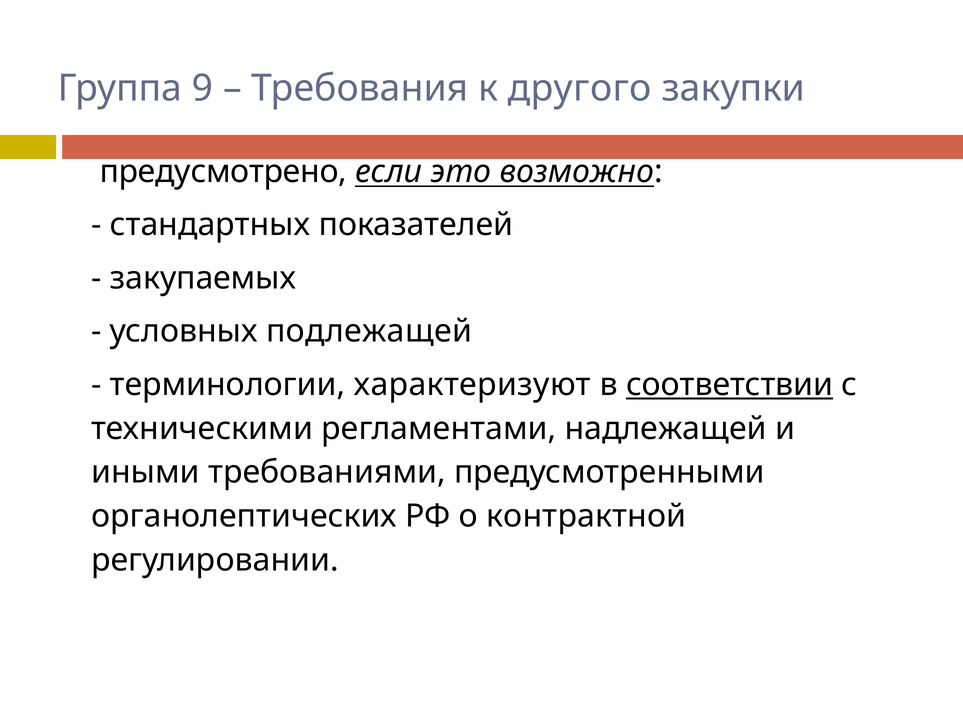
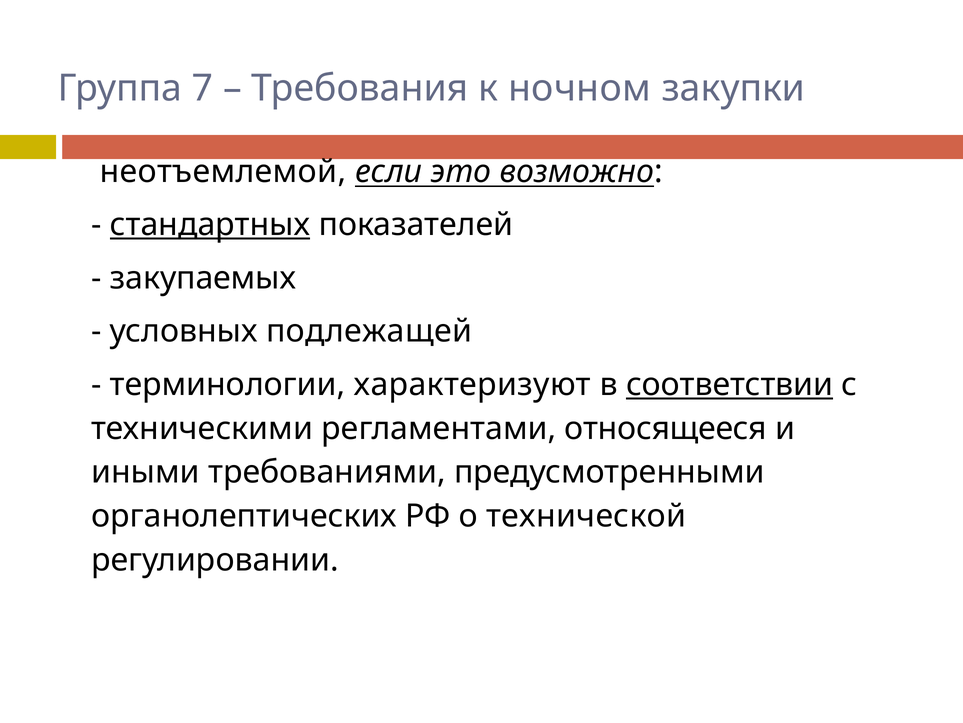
9: 9 -> 7
другого: другого -> ночном
предусмотрено: предусмотрено -> неотъемлемой
стандартных underline: none -> present
надлежащей: надлежащей -> относящееся
контрактной: контрактной -> технической
